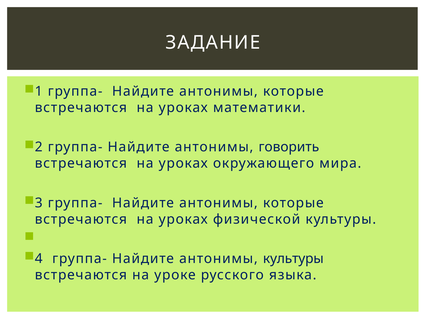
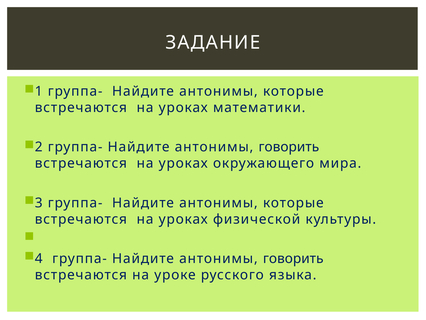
культуры at (293, 258): культуры -> говорить
